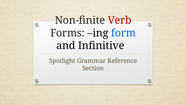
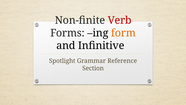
form colour: blue -> orange
